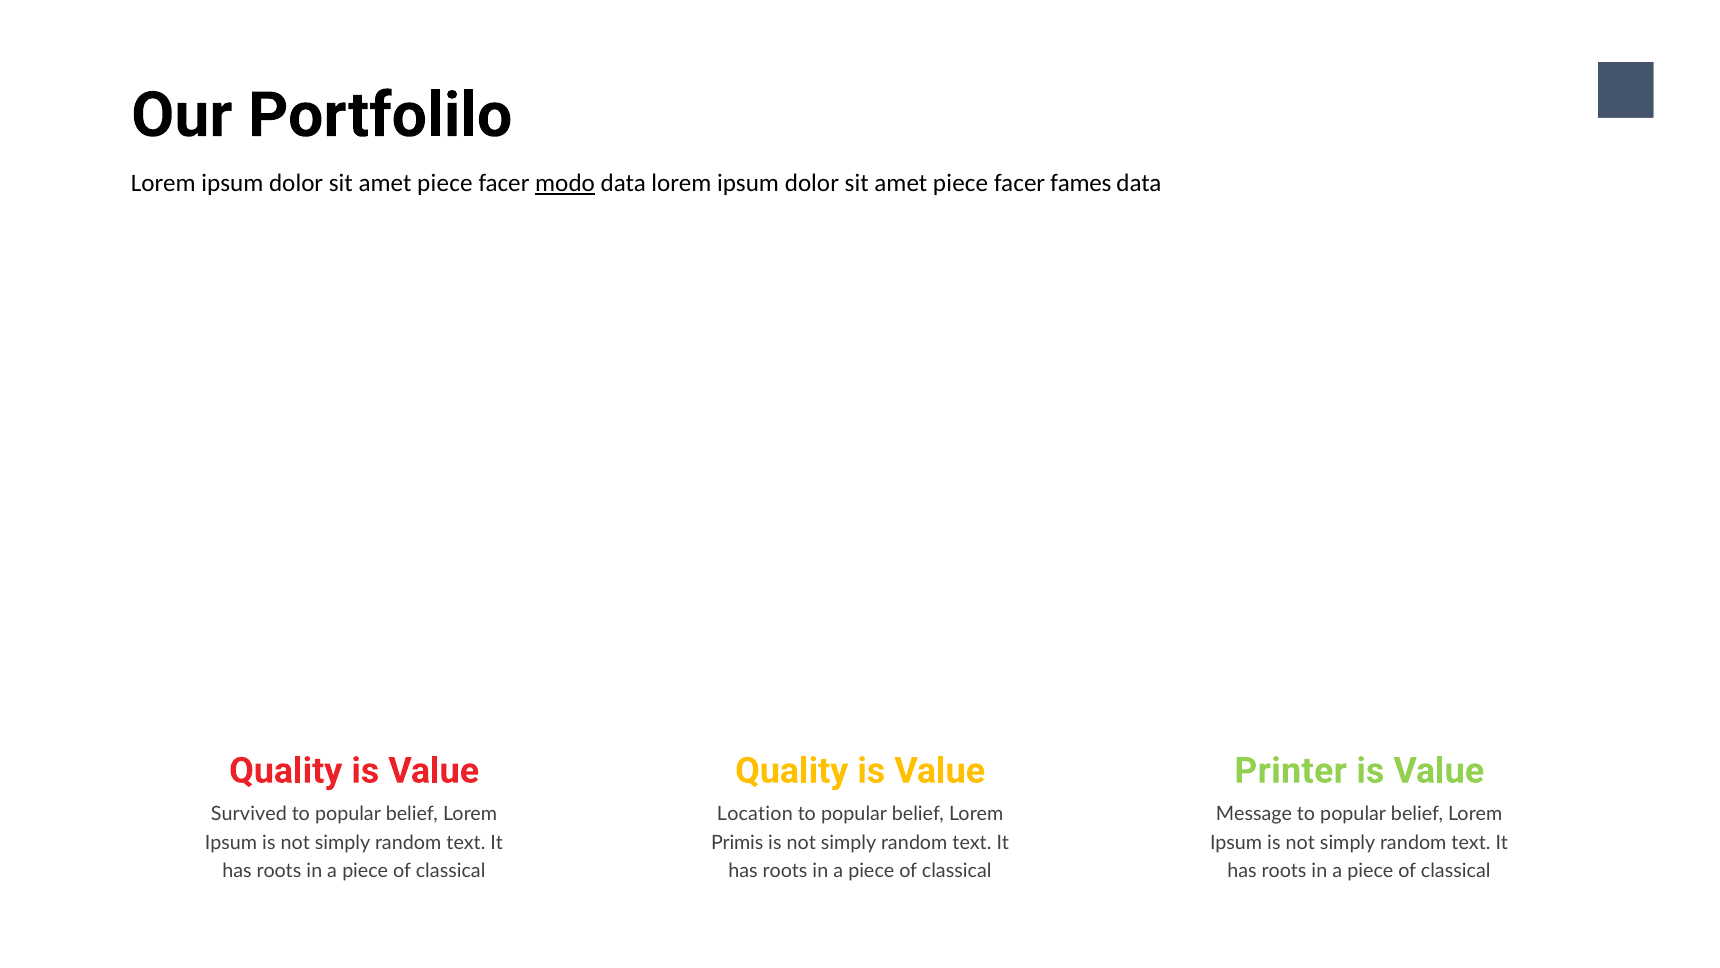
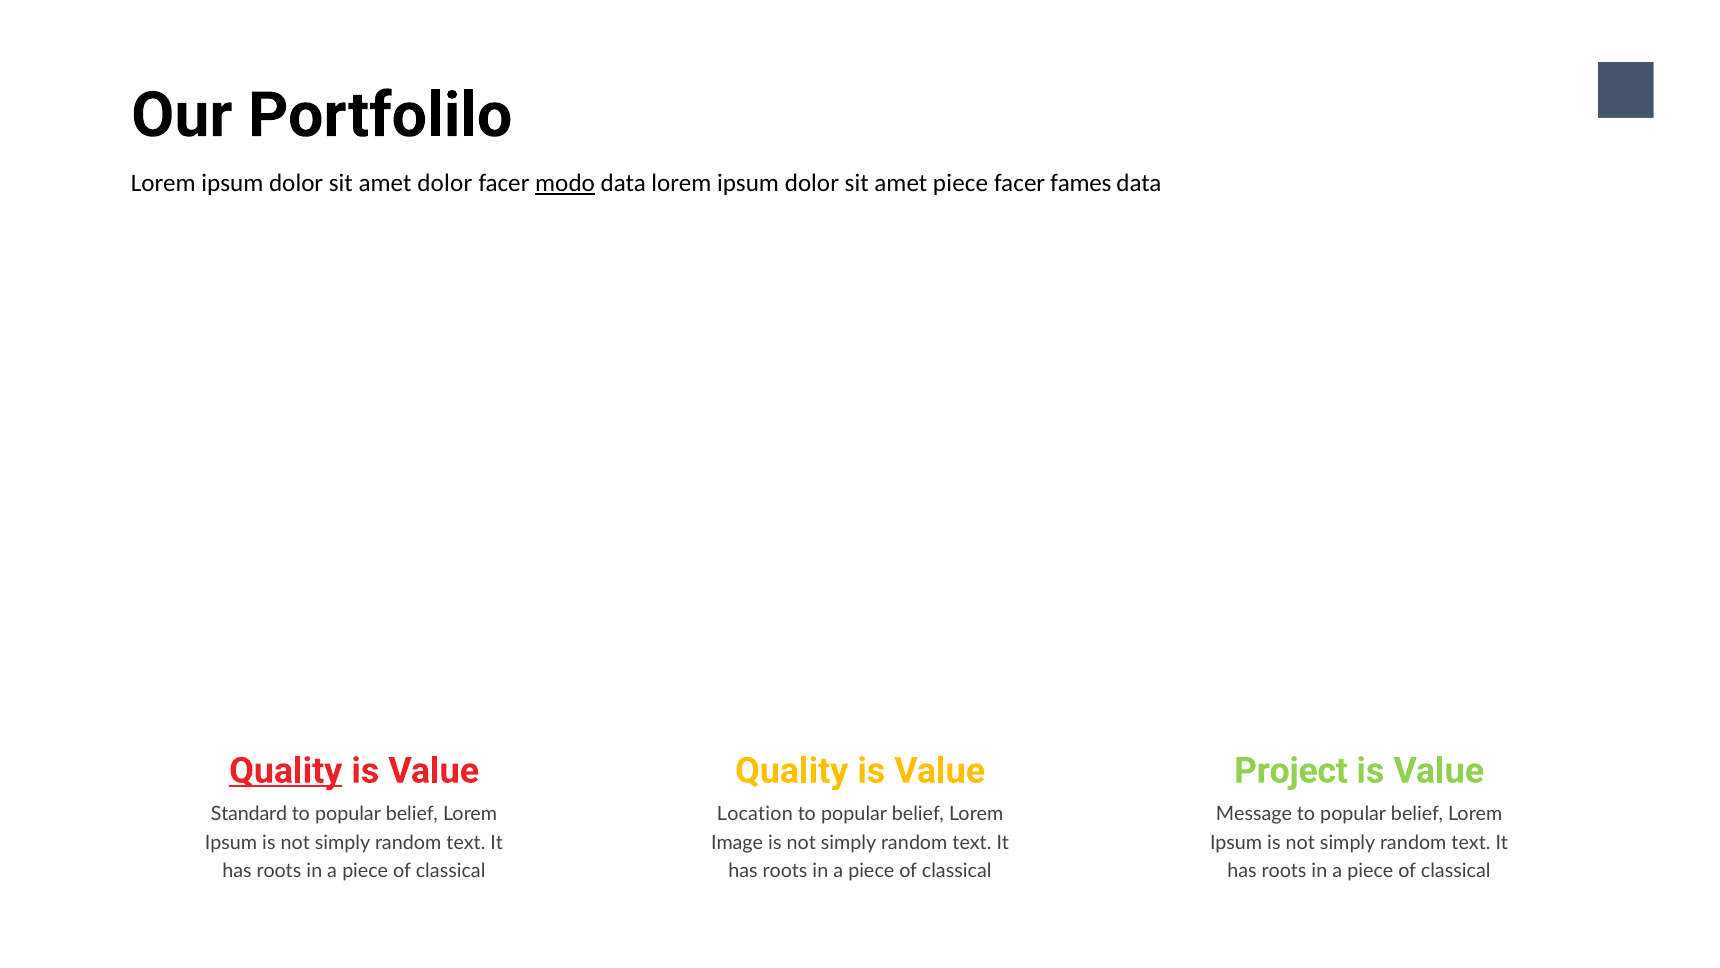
piece at (445, 183): piece -> dolor
Quality at (286, 770) underline: none -> present
Printer: Printer -> Project
Survived: Survived -> Standard
Primis: Primis -> Image
